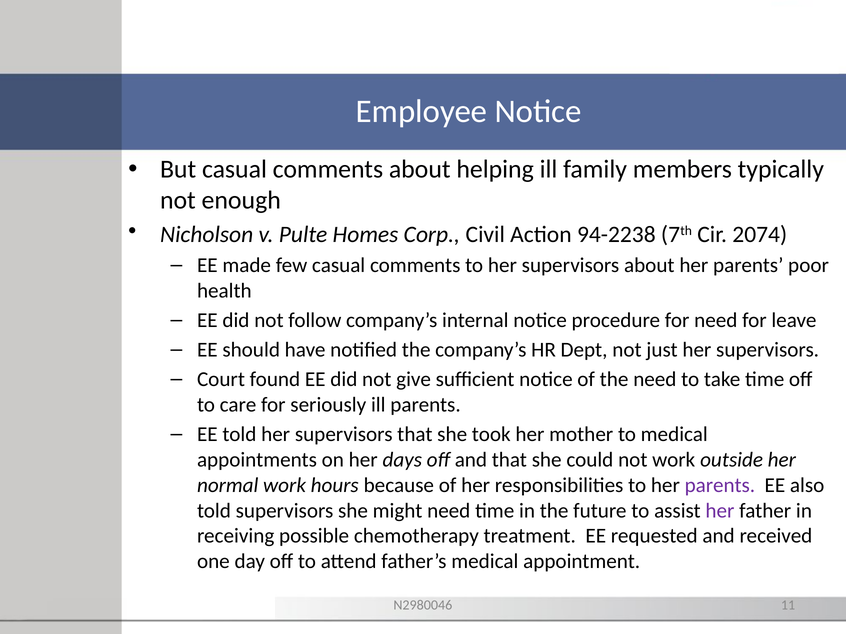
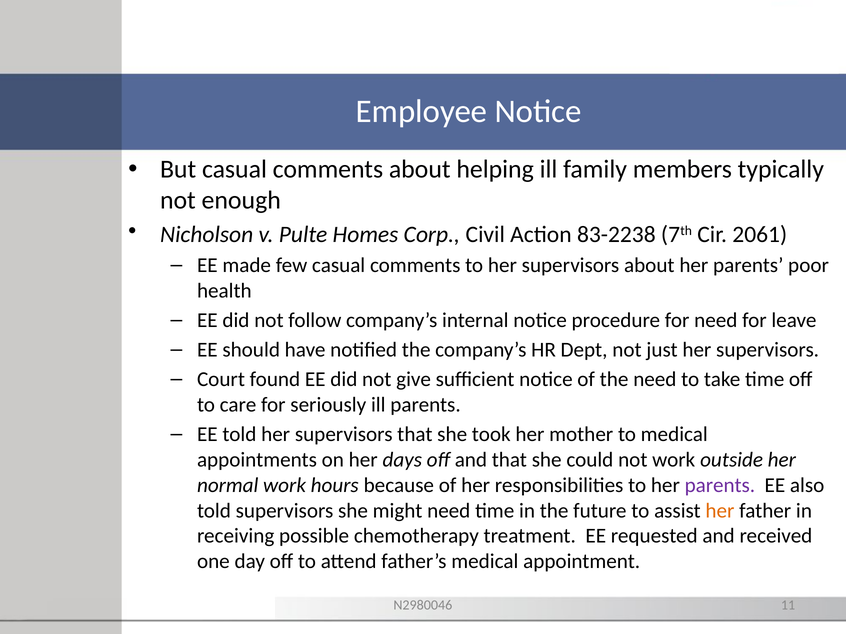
94-2238: 94-2238 -> 83-2238
2074: 2074 -> 2061
her at (720, 511) colour: purple -> orange
